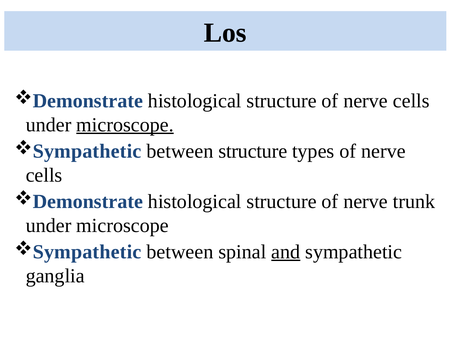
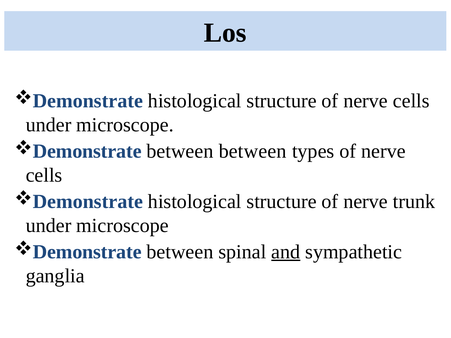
microscope at (125, 125) underline: present -> none
Sympathetic at (87, 151): Sympathetic -> Demonstrate
between structure: structure -> between
Sympathetic at (87, 252): Sympathetic -> Demonstrate
